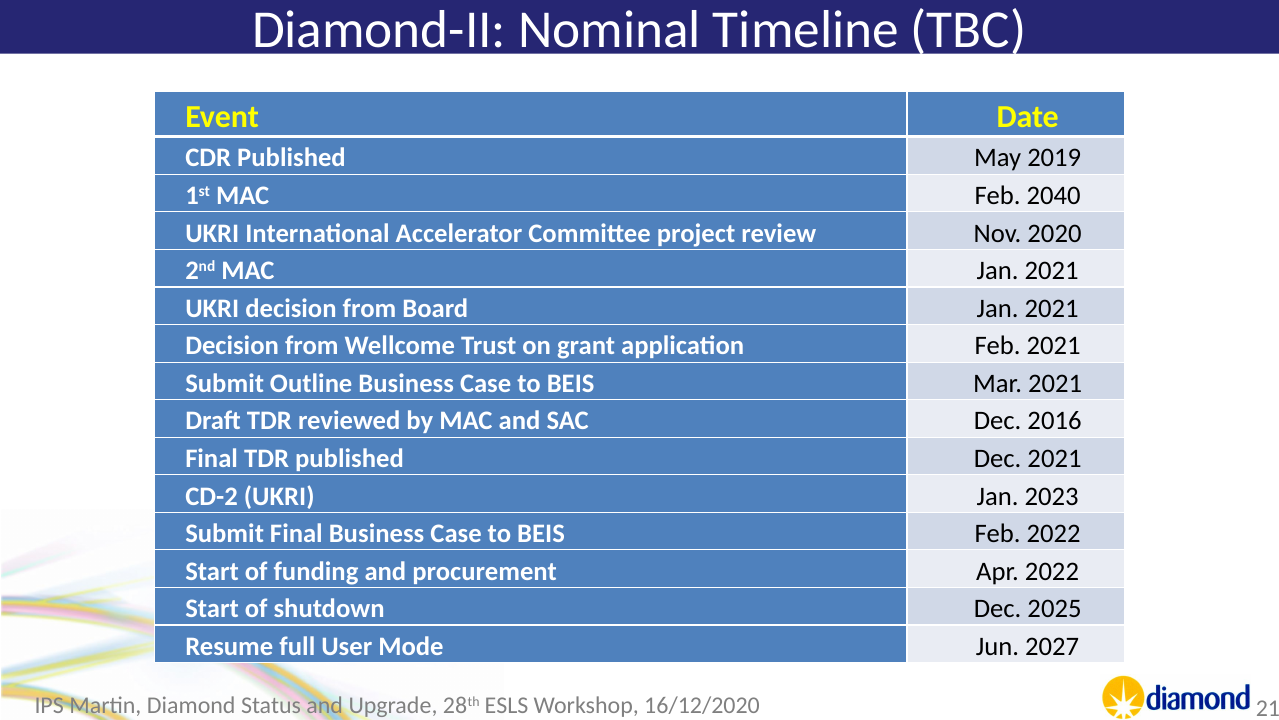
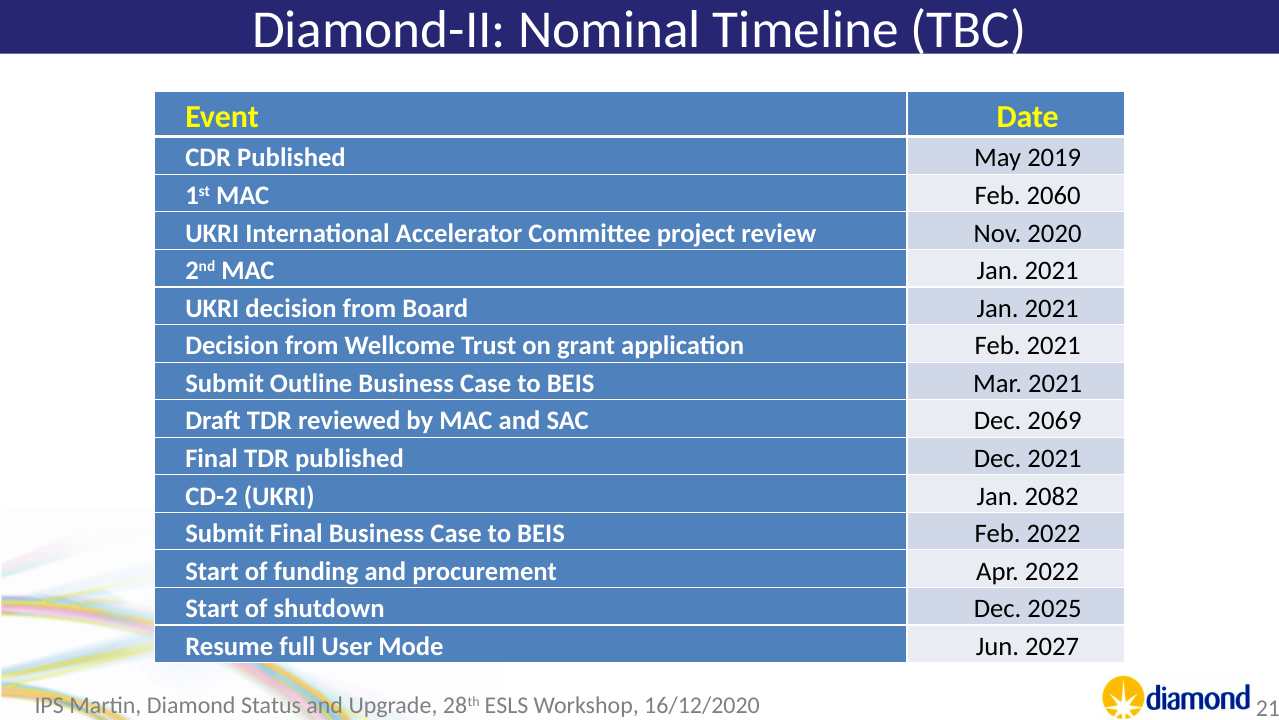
2040: 2040 -> 2060
2016: 2016 -> 2069
2023: 2023 -> 2082
